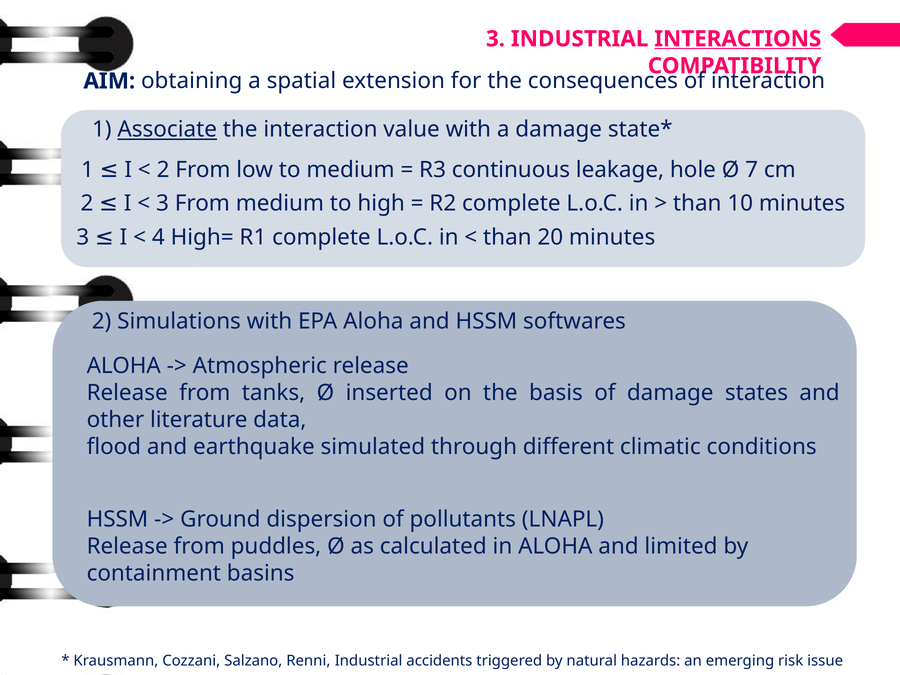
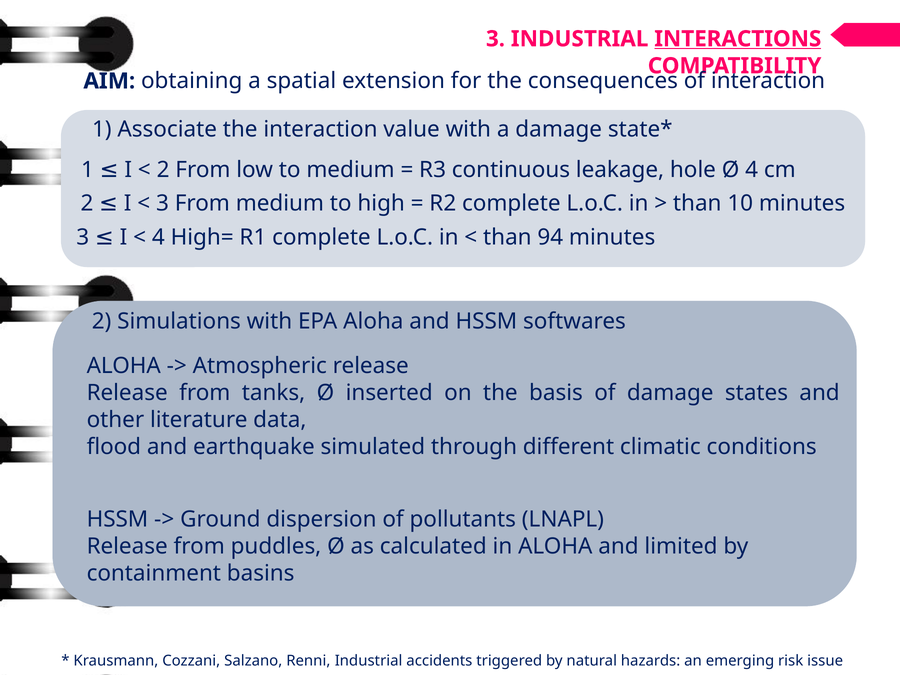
Associate underline: present -> none
Ø 7: 7 -> 4
20: 20 -> 94
